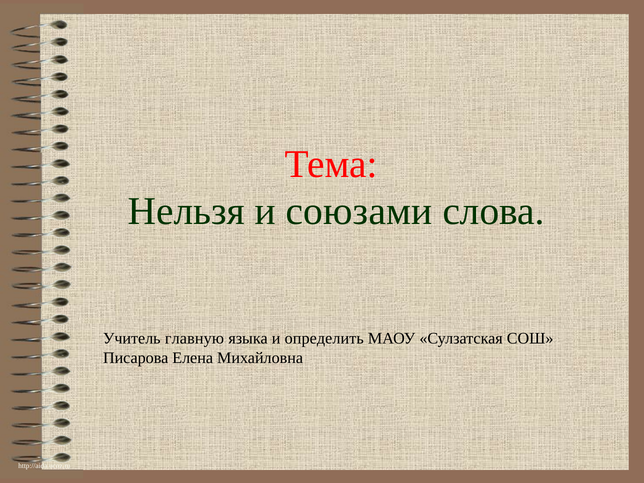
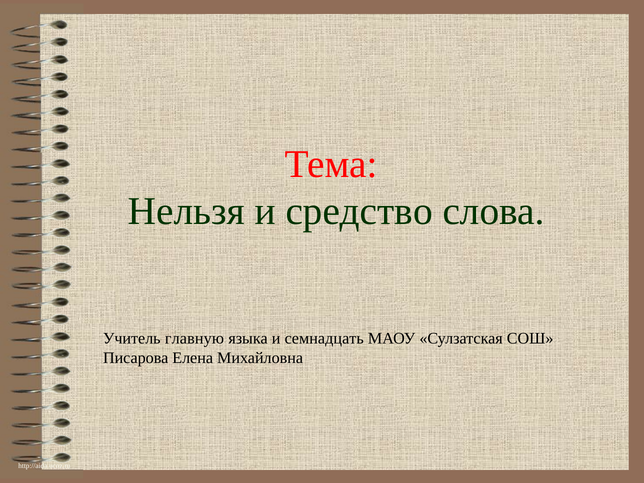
союзами: союзами -> средство
определить: определить -> семнадцать
